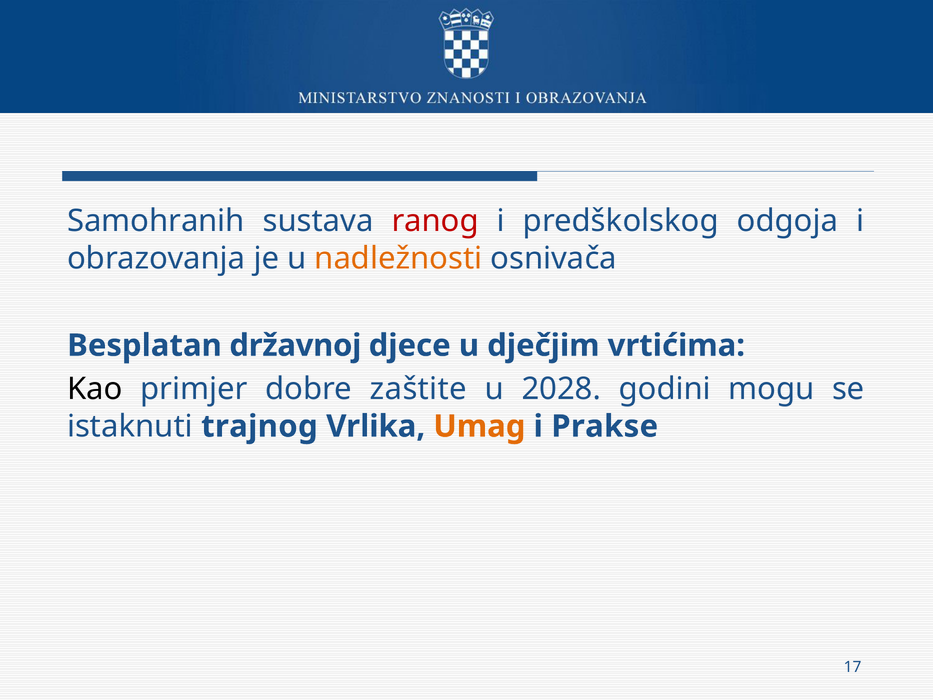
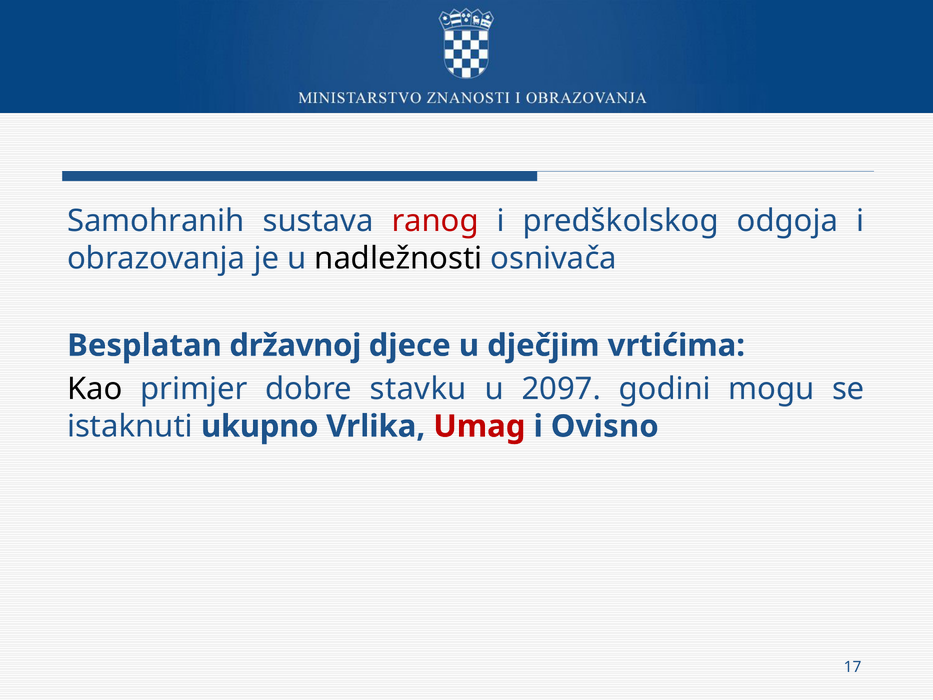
nadležnosti colour: orange -> black
zaštite: zaštite -> stavku
2028: 2028 -> 2097
trajnog: trajnog -> ukupno
Umag colour: orange -> red
Prakse: Prakse -> Ovisno
